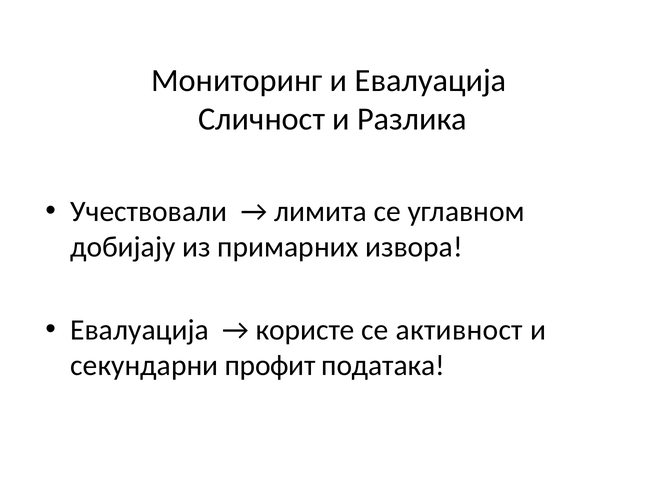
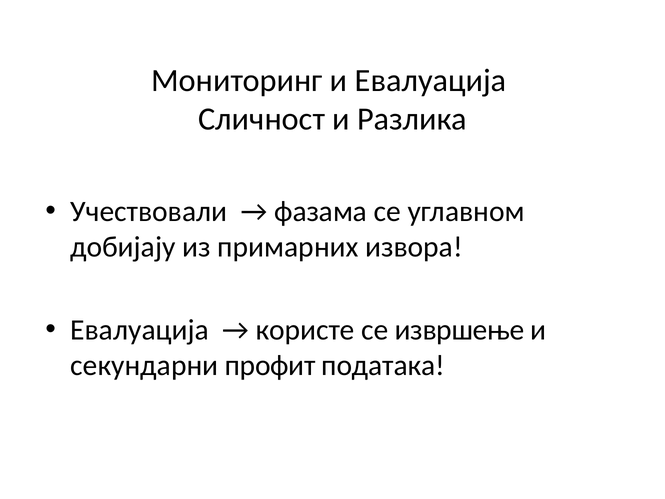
лимита: лимита -> фазама
активност: активност -> извршење
